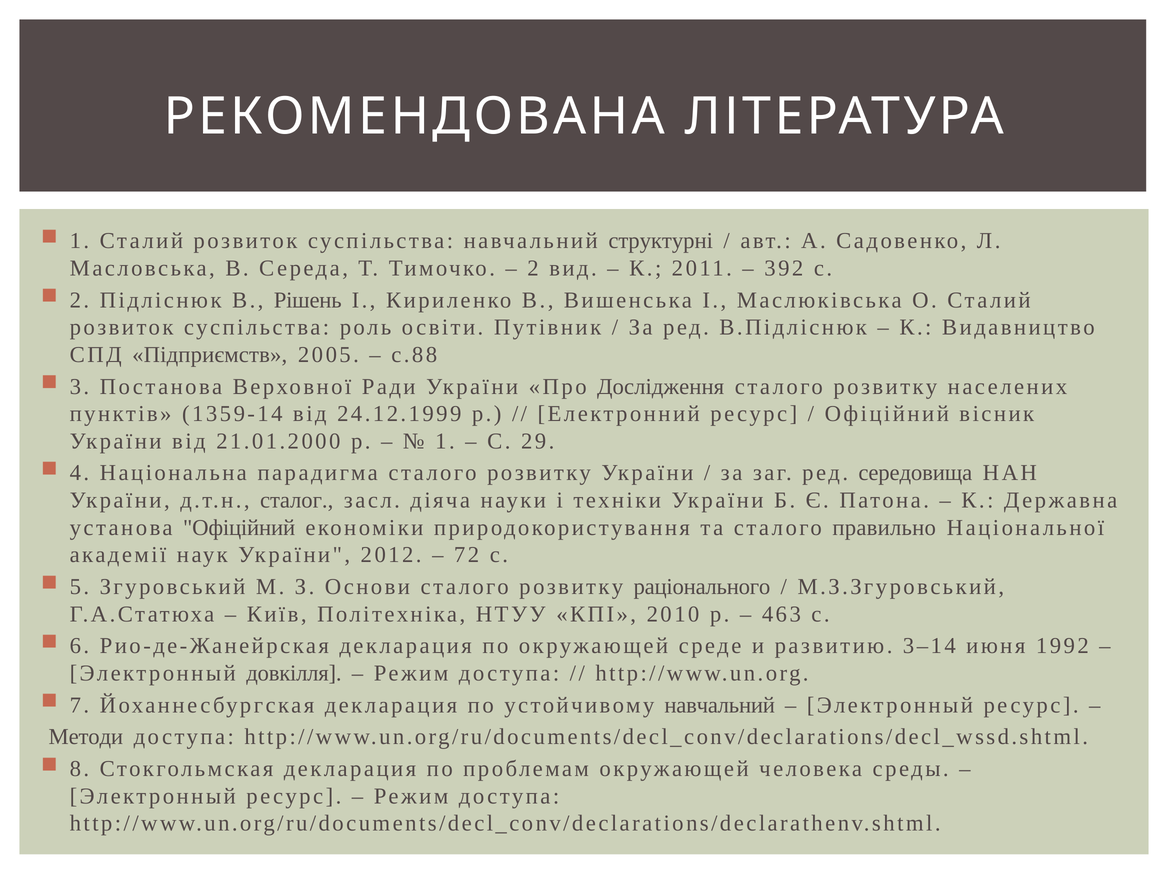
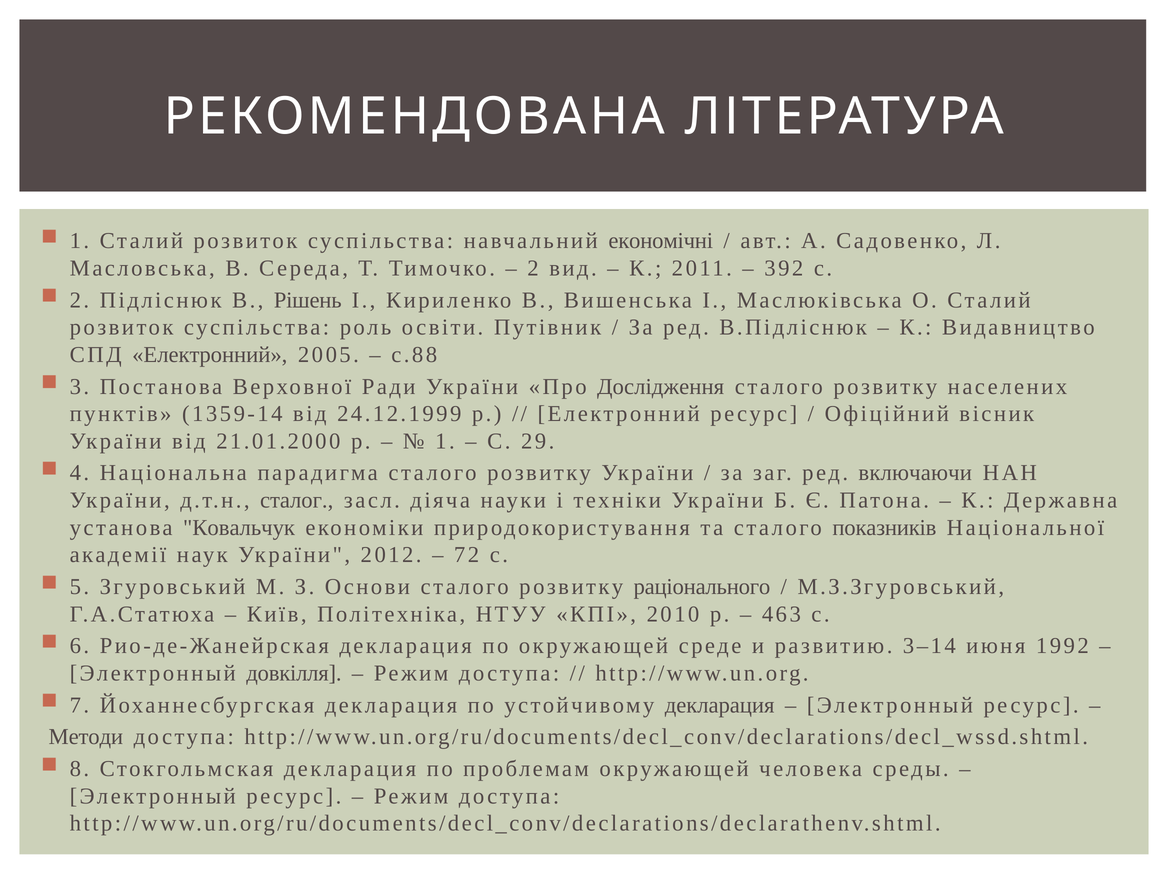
структурні: структурні -> економічні
СПД Підприємств: Підприємств -> Електронний
середовища: середовища -> включаючи
установа Офіційний: Офіційний -> Ковальчук
правильно: правильно -> показників
устойчивому навчальний: навчальний -> декларация
